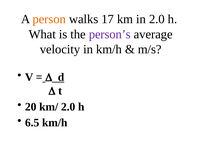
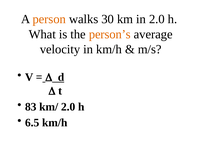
17: 17 -> 30
person’s colour: purple -> orange
20: 20 -> 83
